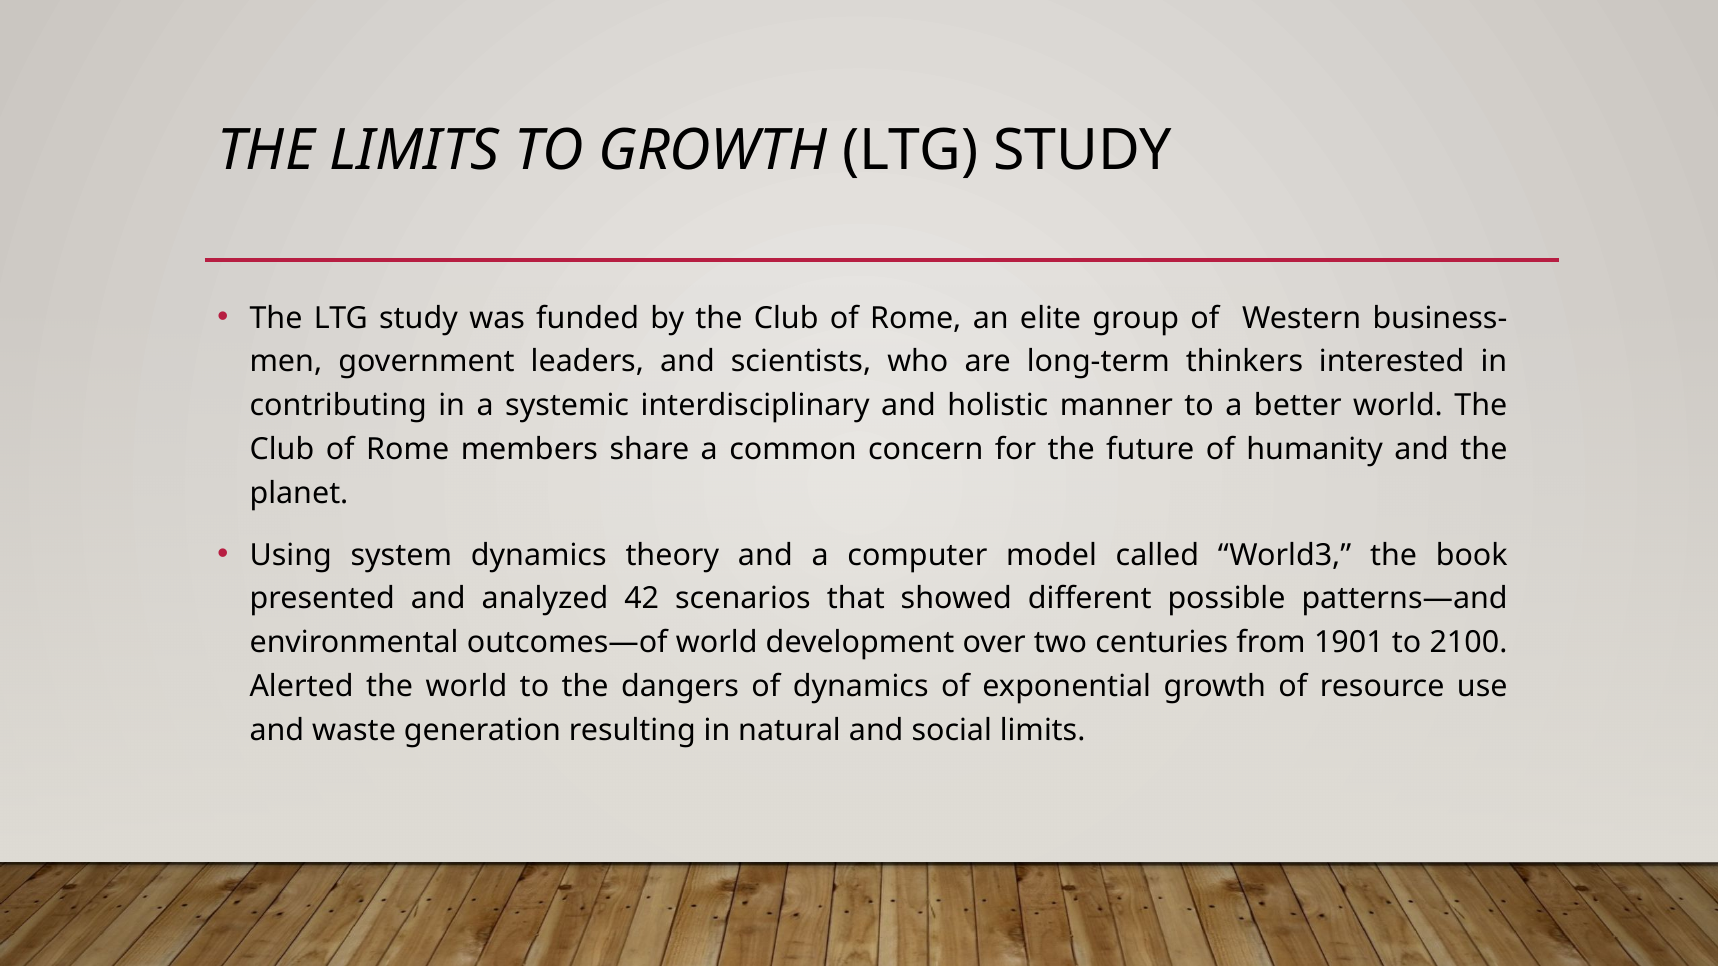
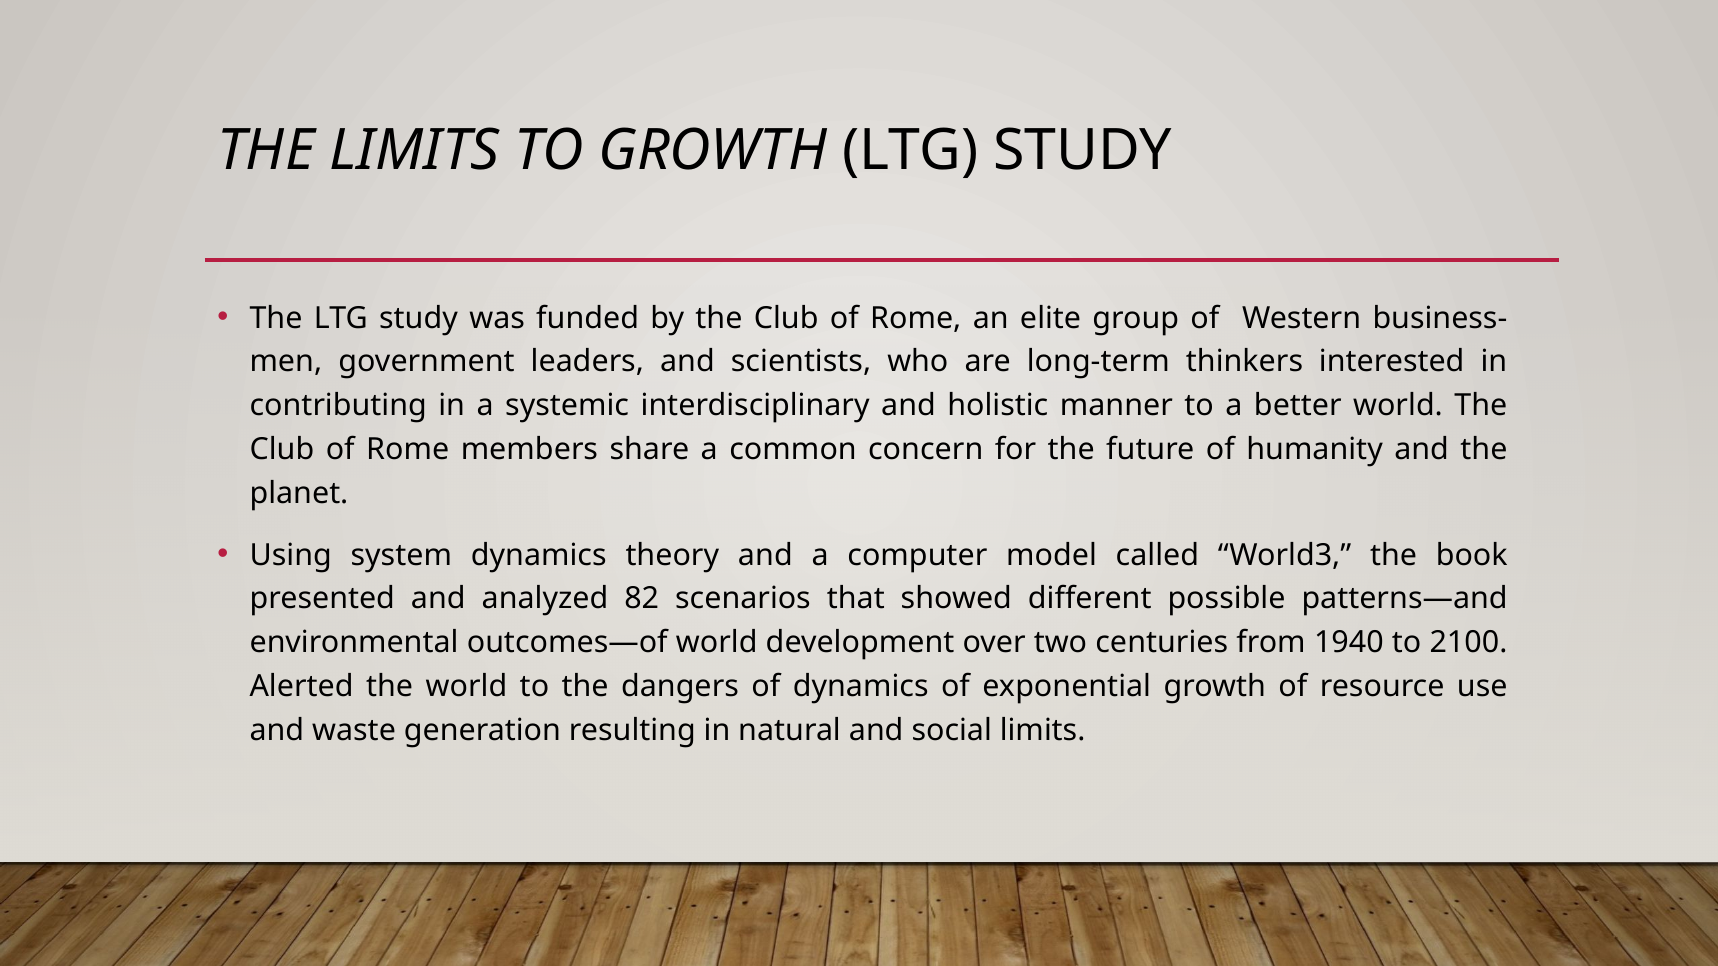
42: 42 -> 82
1901: 1901 -> 1940
